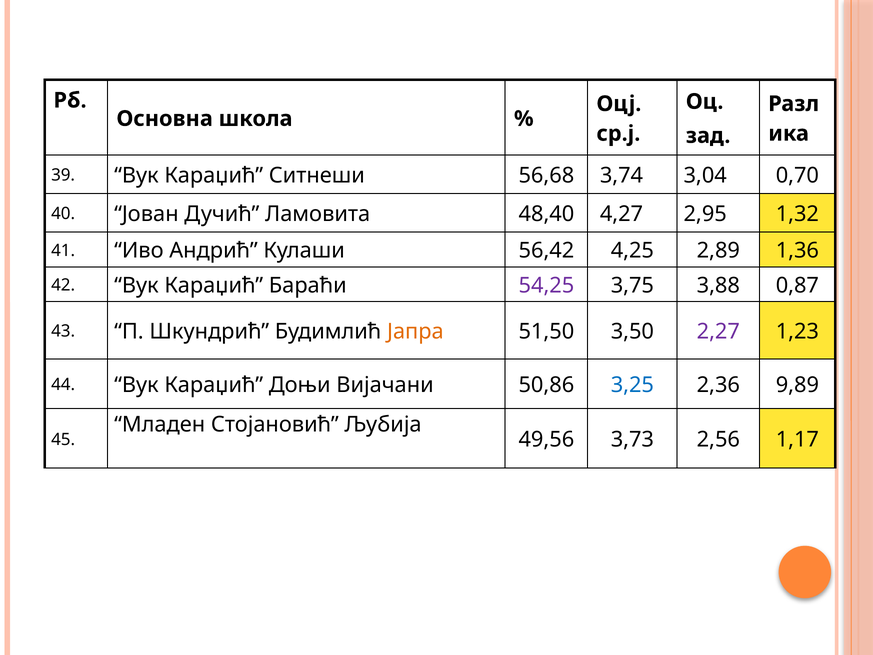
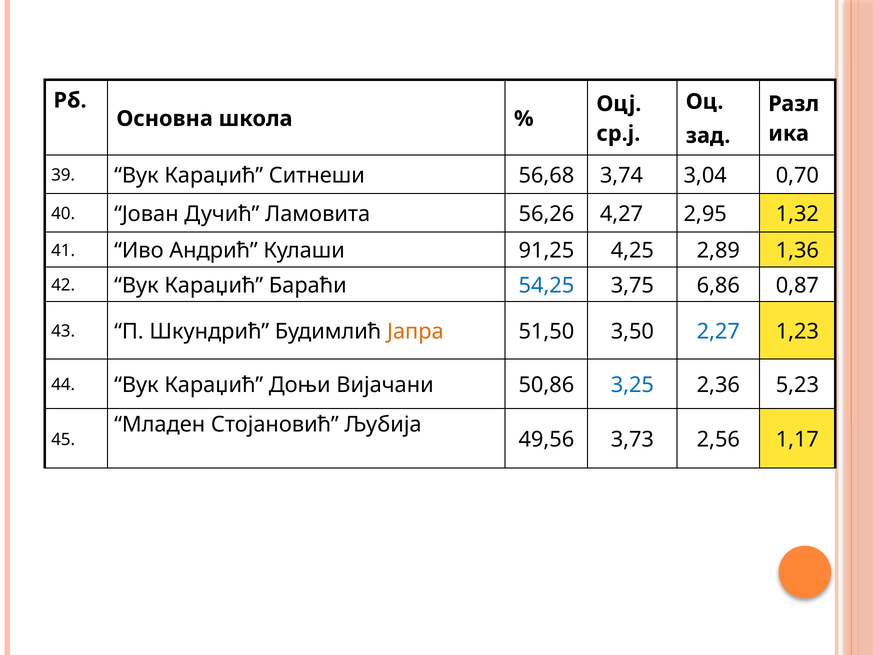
48,40: 48,40 -> 56,26
56,42: 56,42 -> 91,25
54,25 colour: purple -> blue
3,88: 3,88 -> 6,86
2,27 colour: purple -> blue
9,89: 9,89 -> 5,23
